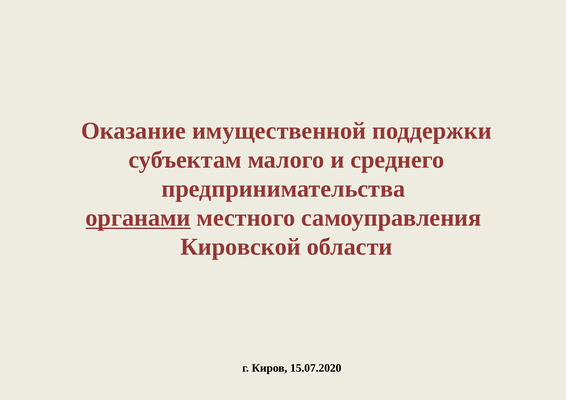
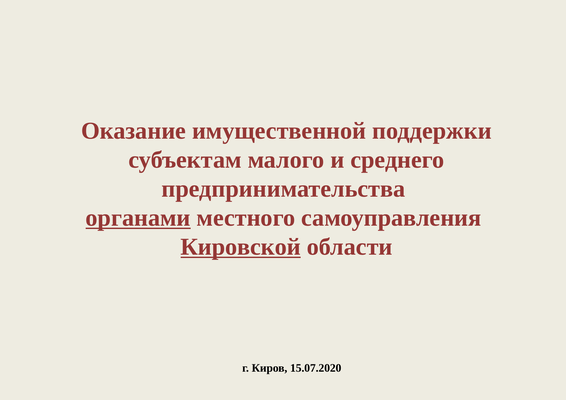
Кировской underline: none -> present
